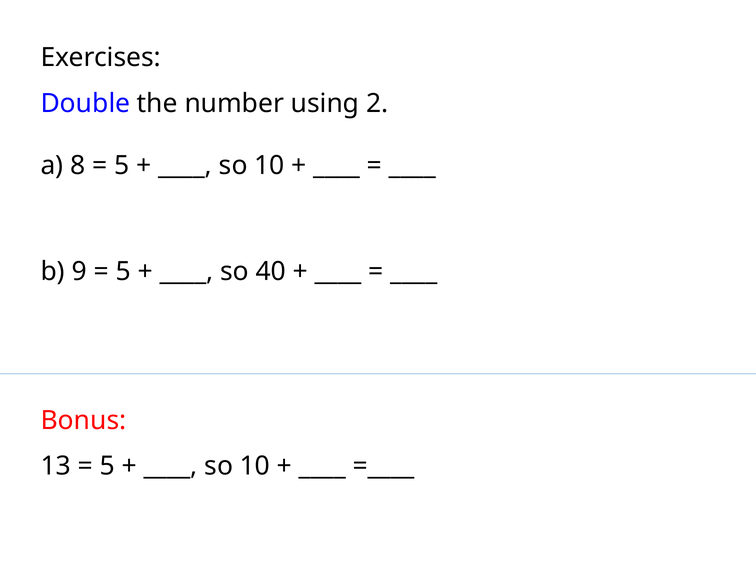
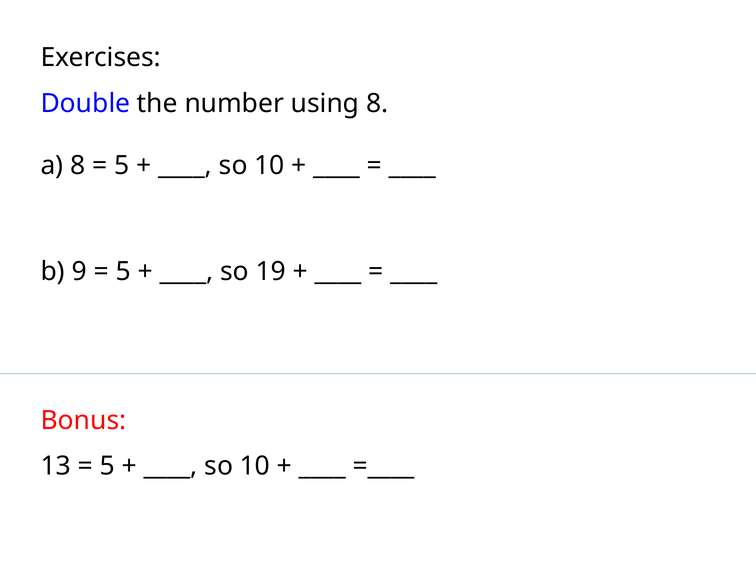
using 2: 2 -> 8
40: 40 -> 19
